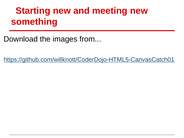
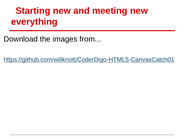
something: something -> everything
